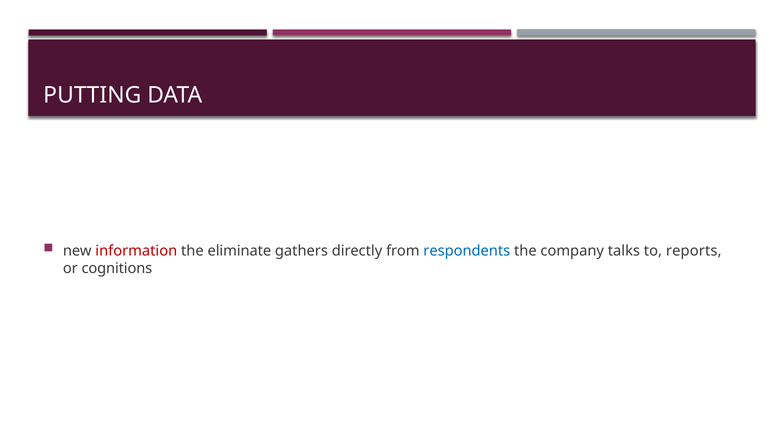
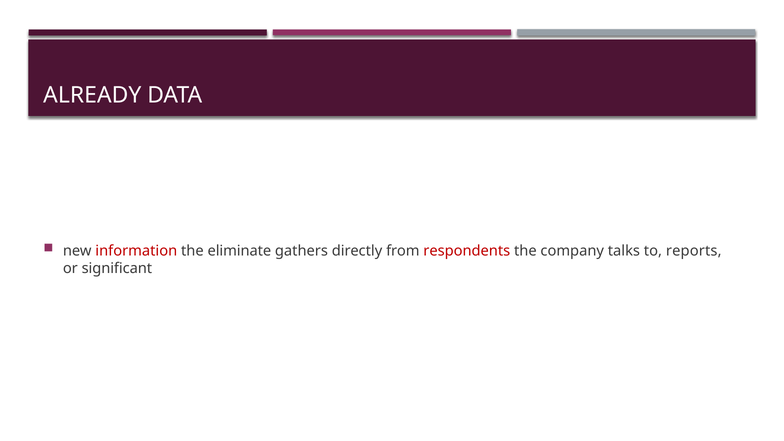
PUTTING: PUTTING -> ALREADY
respondents colour: blue -> red
cognitions: cognitions -> significant
